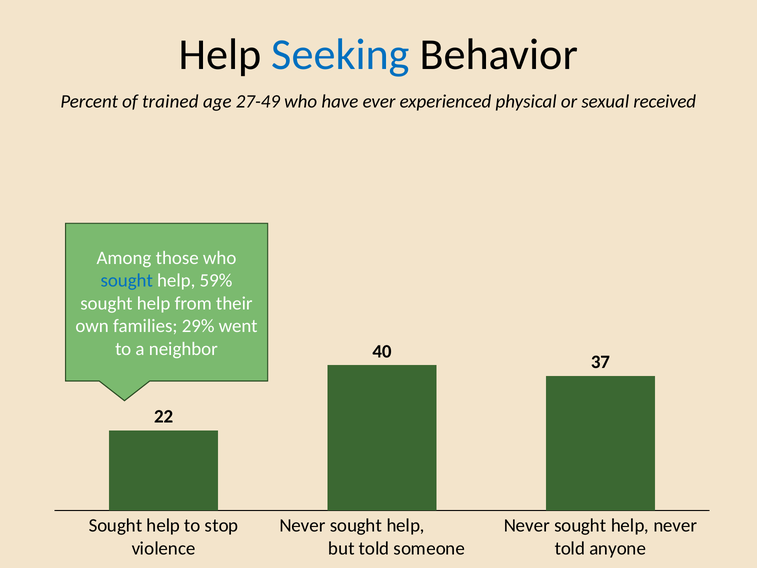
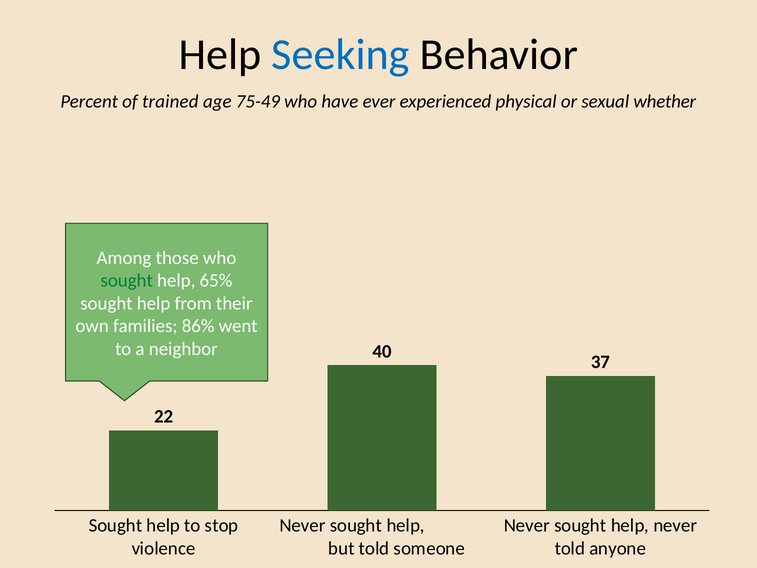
27-49: 27-49 -> 75-49
received: received -> whether
sought at (127, 281) colour: blue -> green
59%: 59% -> 65%
29%: 29% -> 86%
